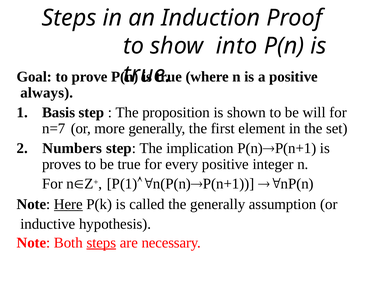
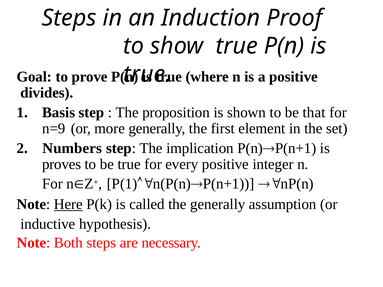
show into: into -> true
always: always -> divides
will: will -> that
n=7: n=7 -> n=9
steps at (101, 243) underline: present -> none
